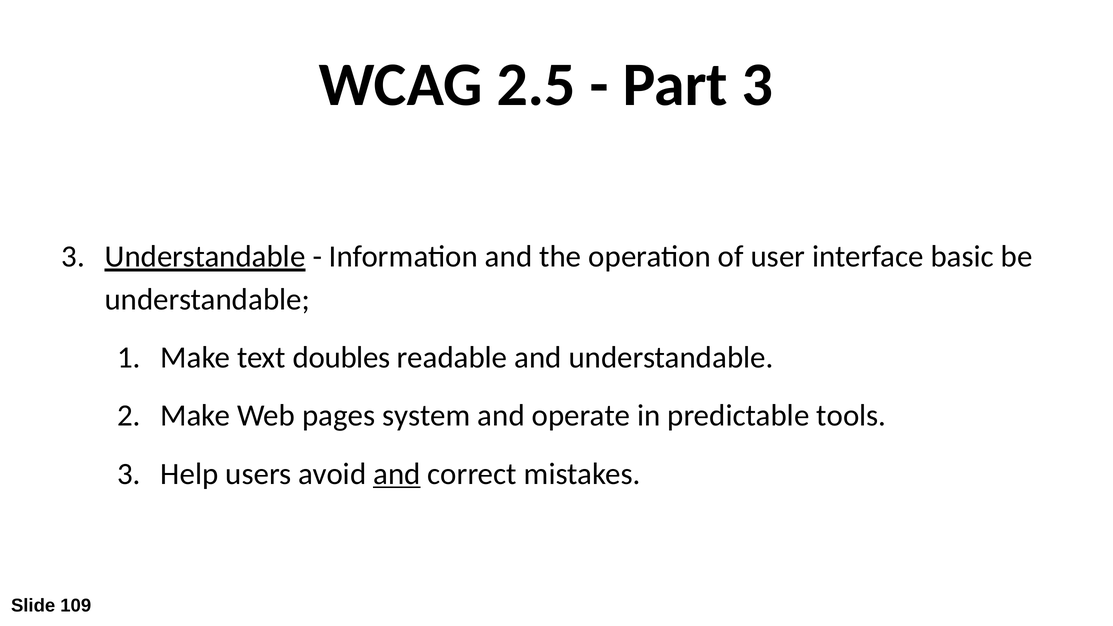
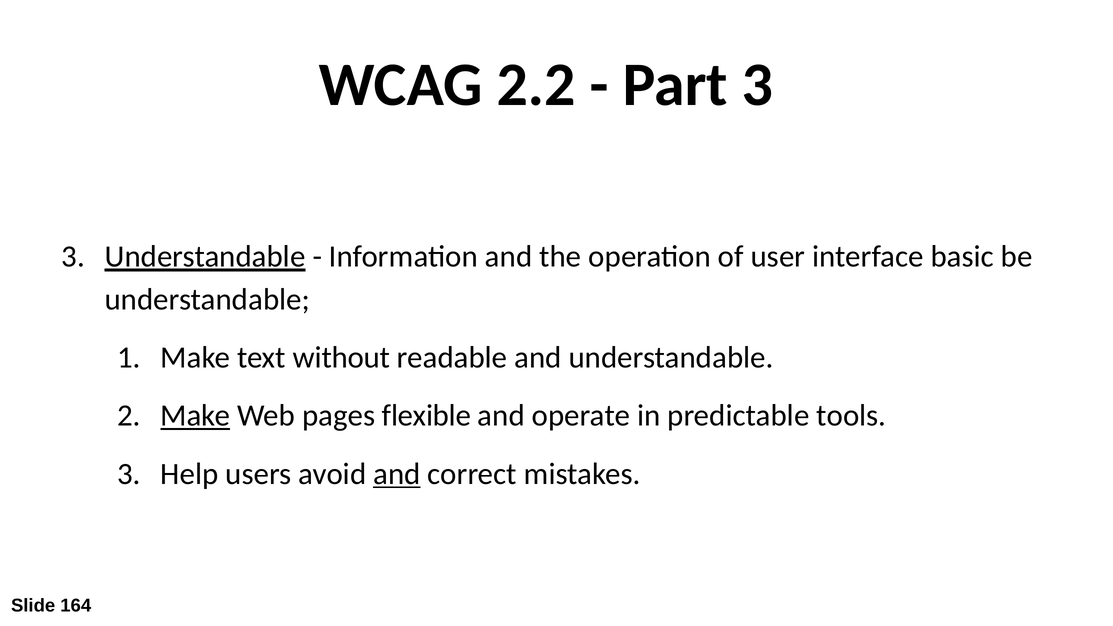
2.5: 2.5 -> 2.2
doubles: doubles -> without
Make at (195, 416) underline: none -> present
system: system -> flexible
109: 109 -> 164
